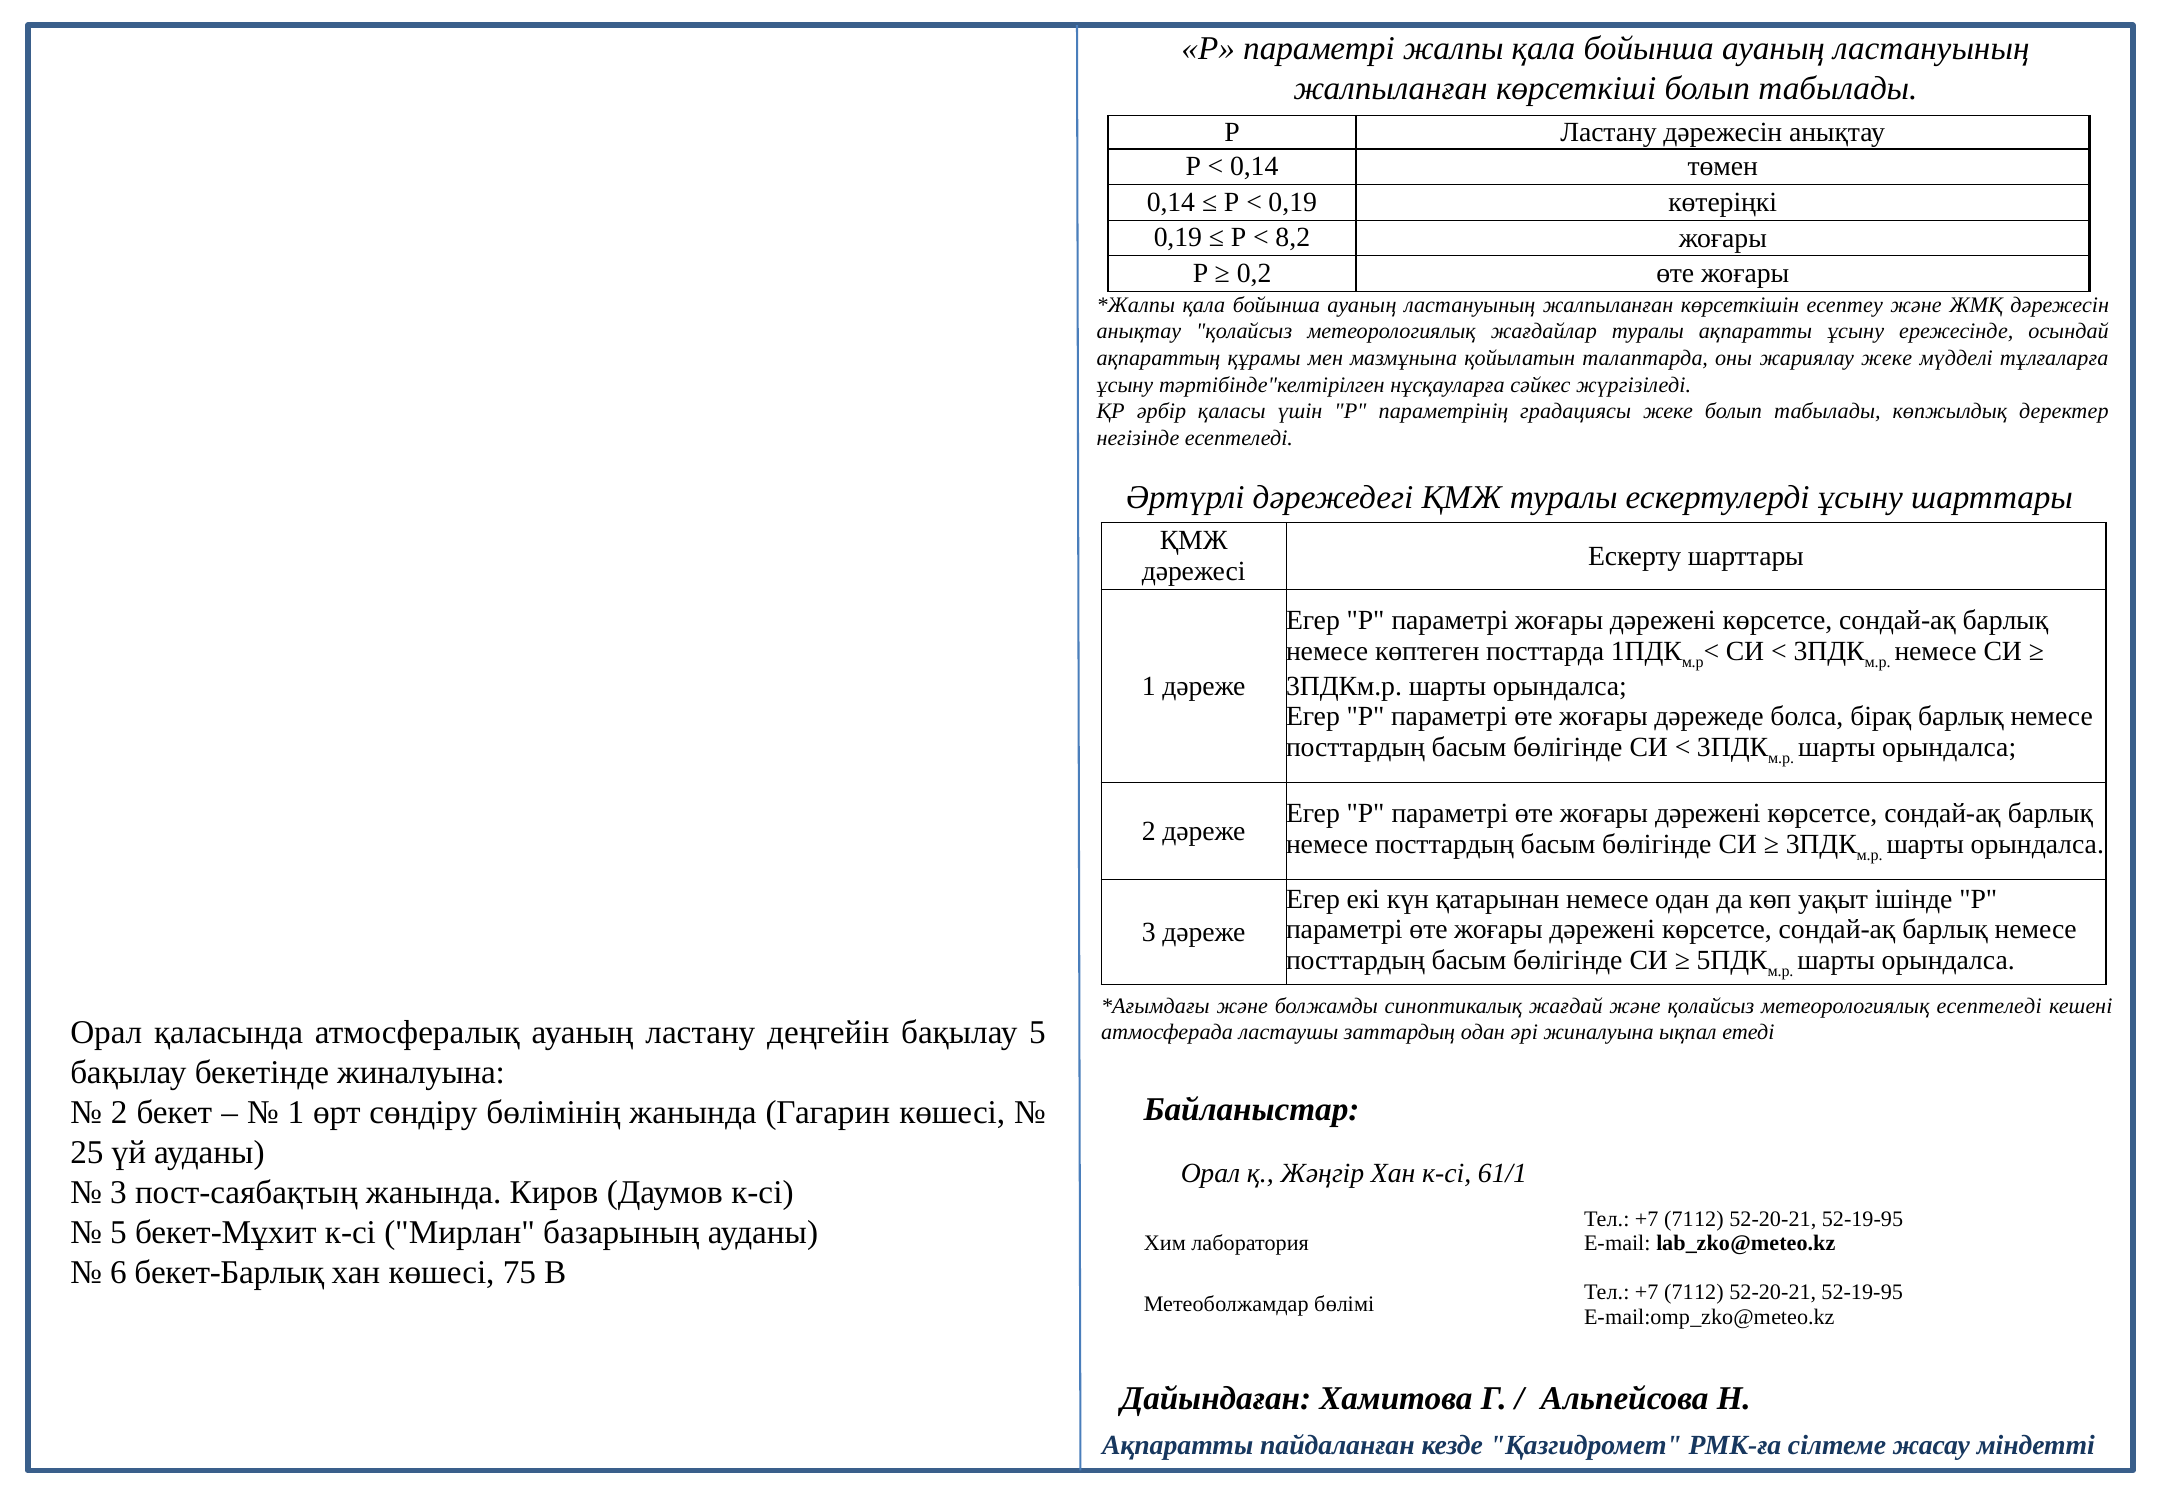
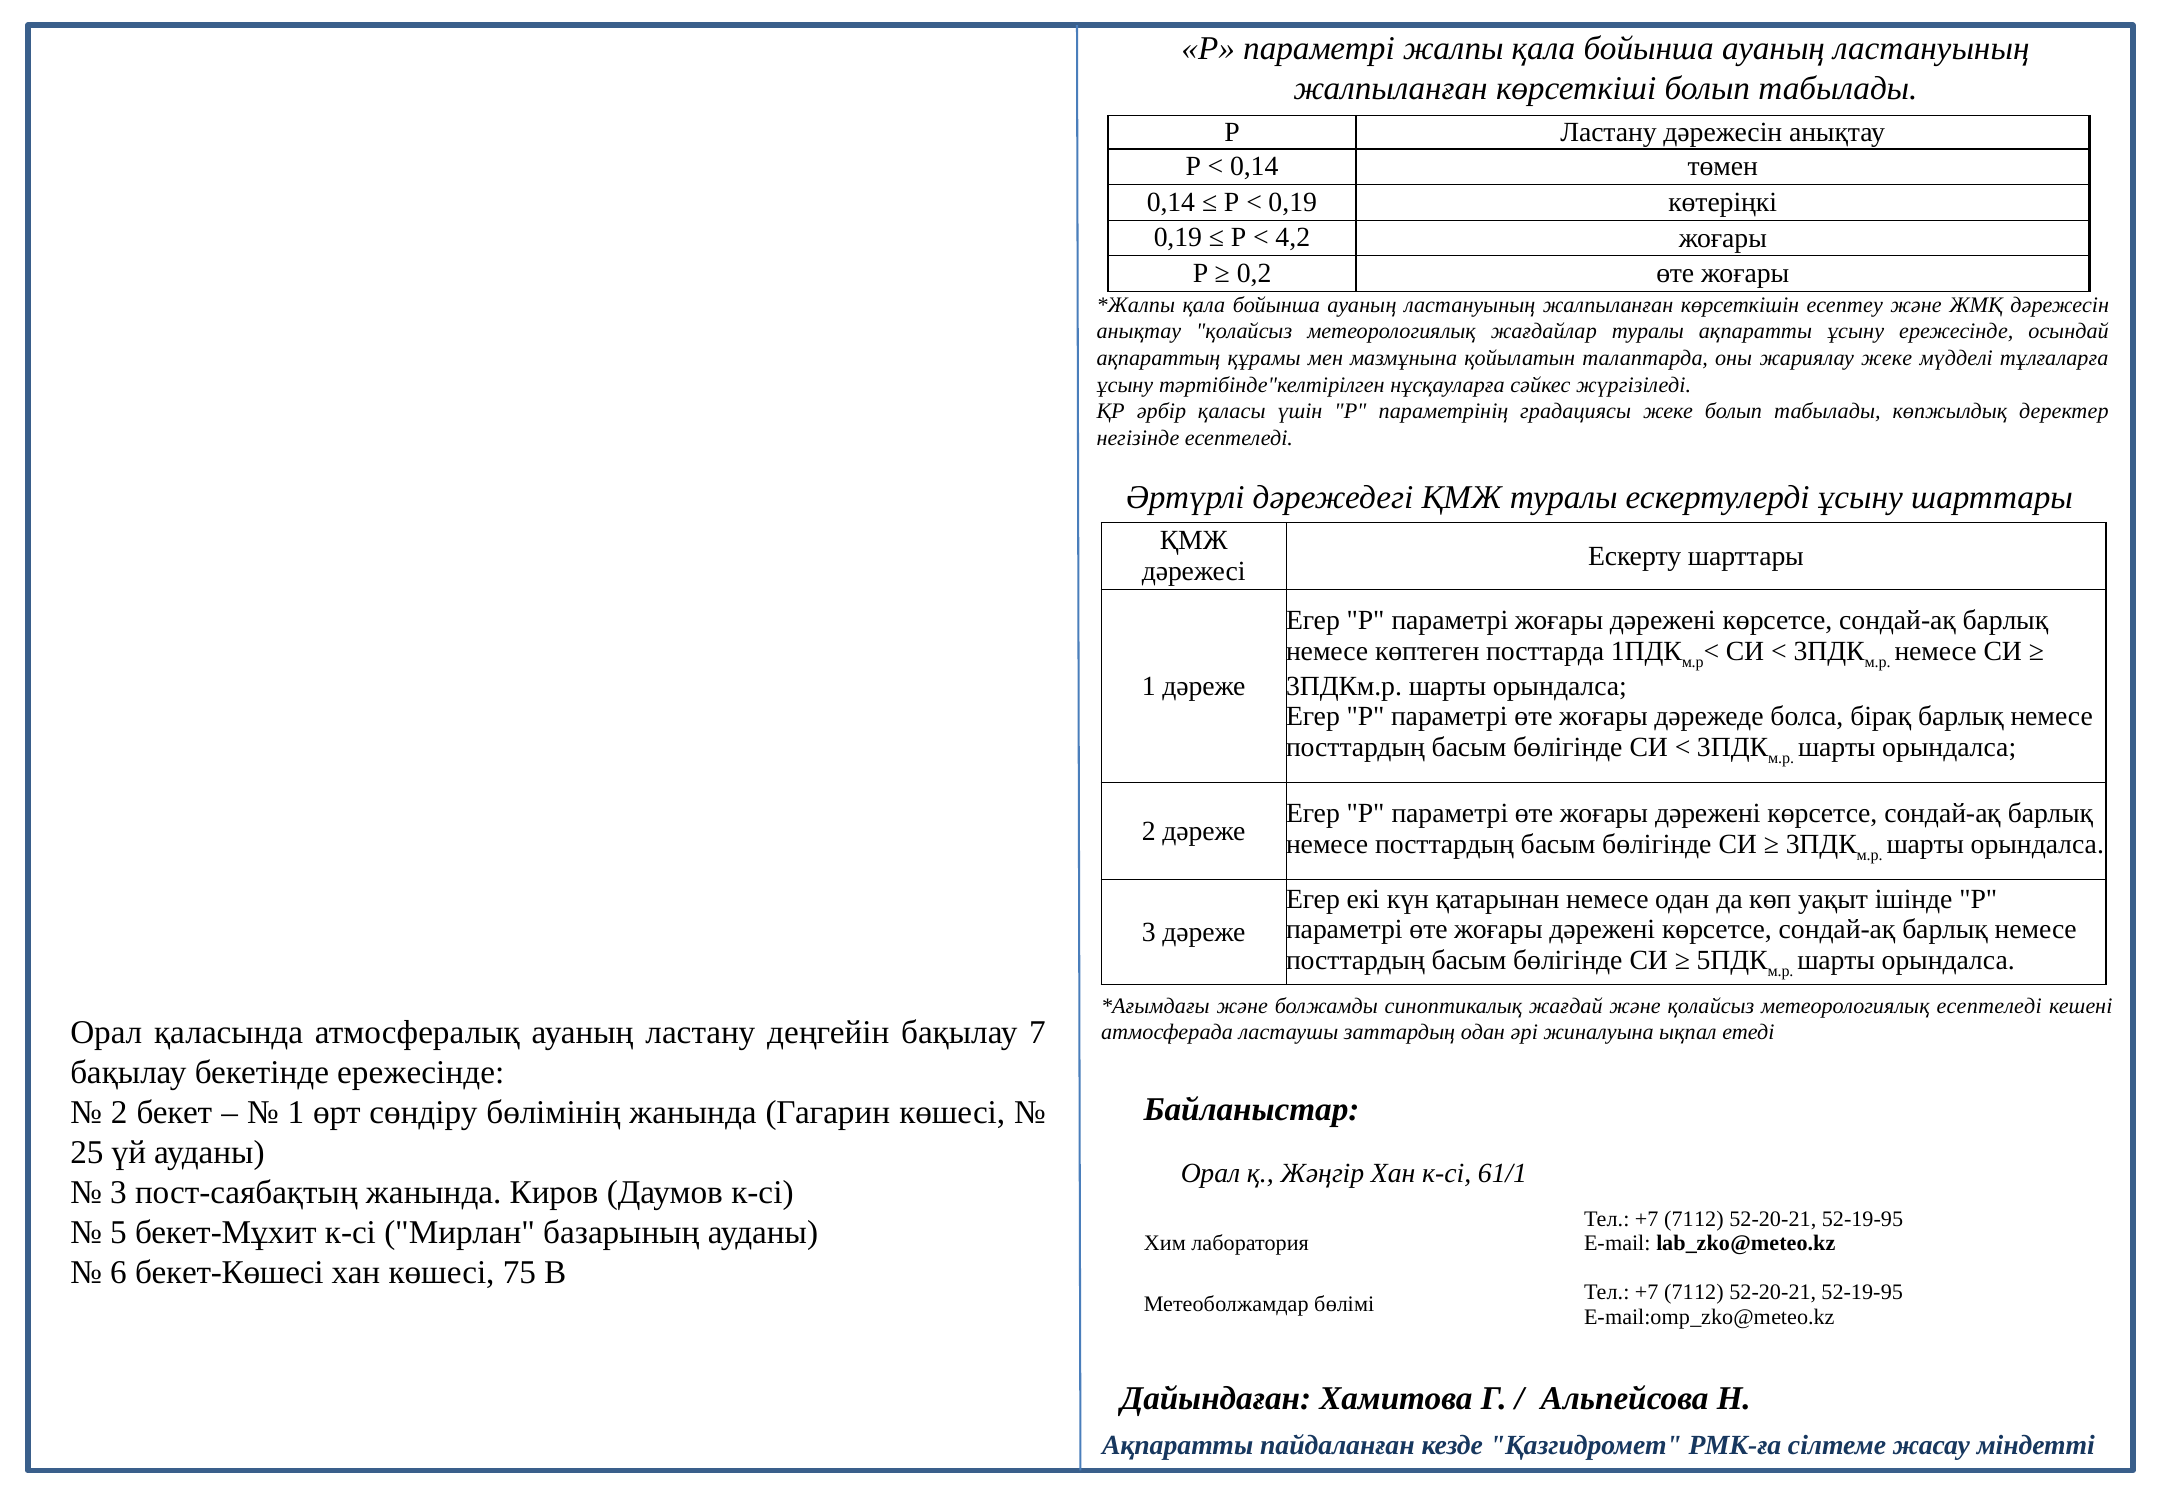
8,2: 8,2 -> 4,2
бақылау 5: 5 -> 7
бекетінде жиналуына: жиналуына -> ережесінде
бекет-Барлық: бекет-Барлық -> бекет-Көшесі
